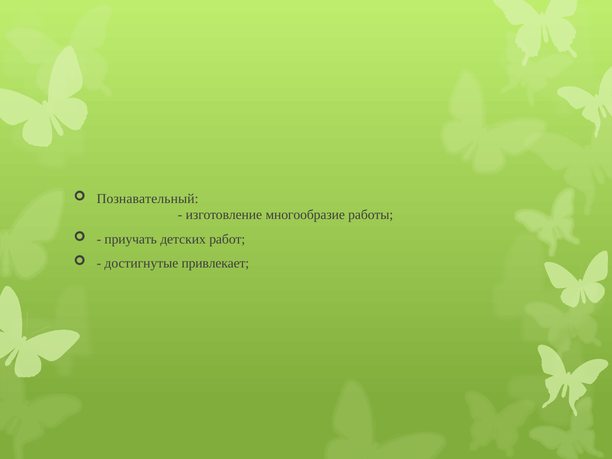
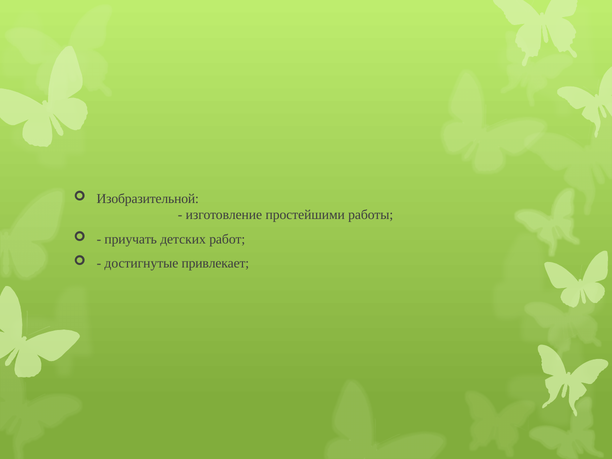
Познавательный: Познавательный -> Изобразительной
многообразие: многообразие -> простейшими
